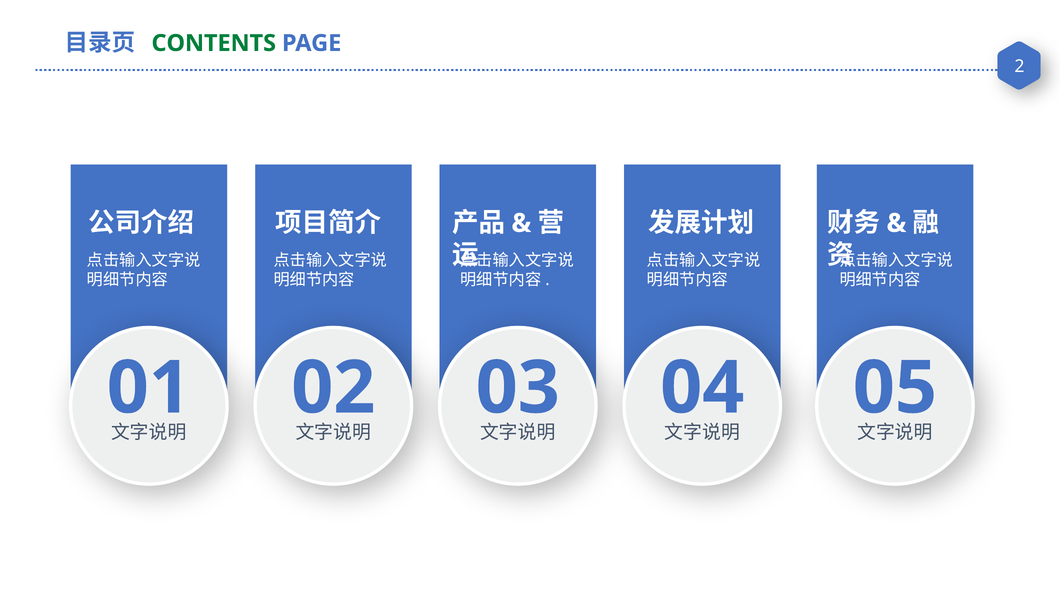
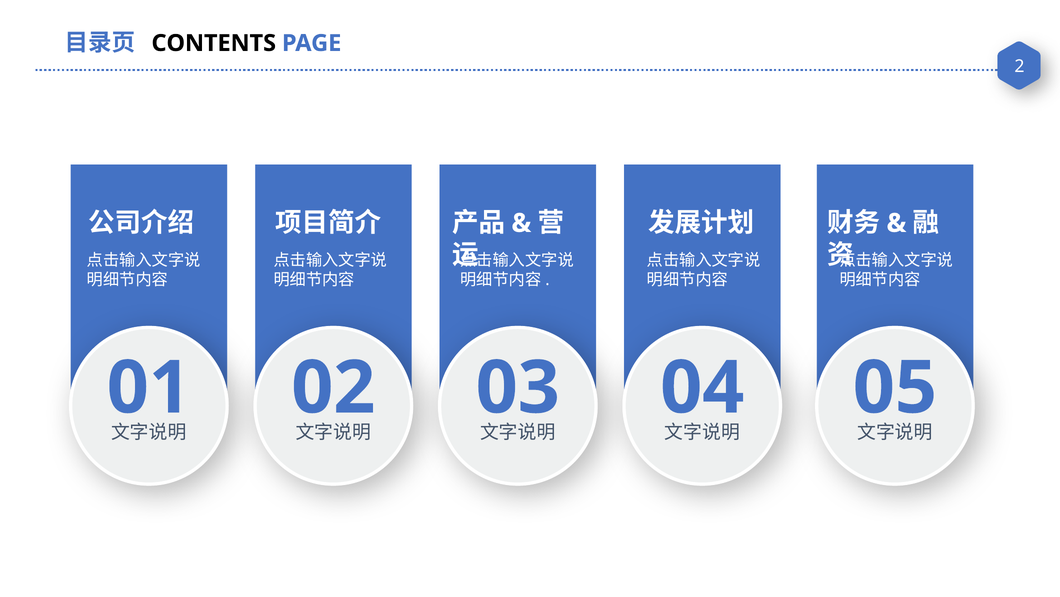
CONTENTS colour: green -> black
